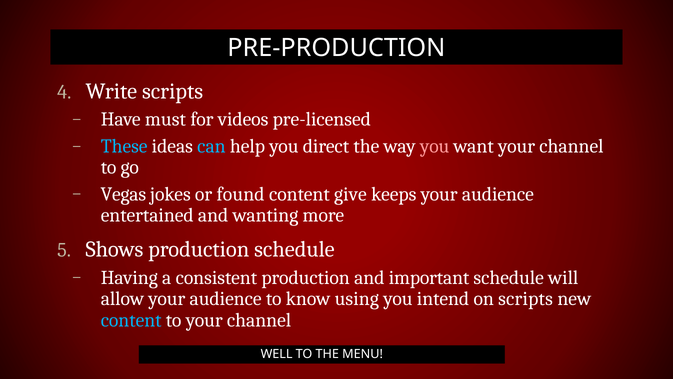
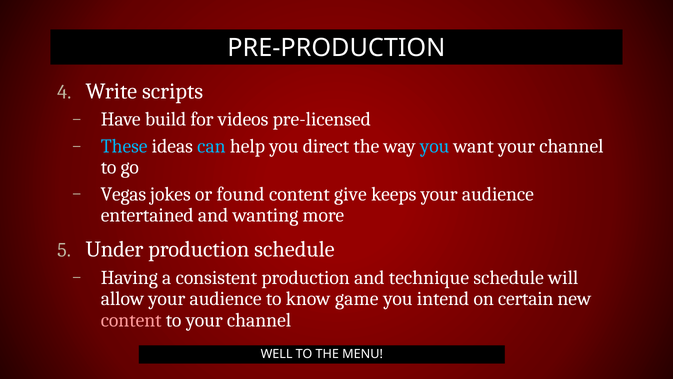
must: must -> build
you at (435, 146) colour: pink -> light blue
Shows: Shows -> Under
important: important -> technique
using: using -> game
on scripts: scripts -> certain
content at (131, 320) colour: light blue -> pink
